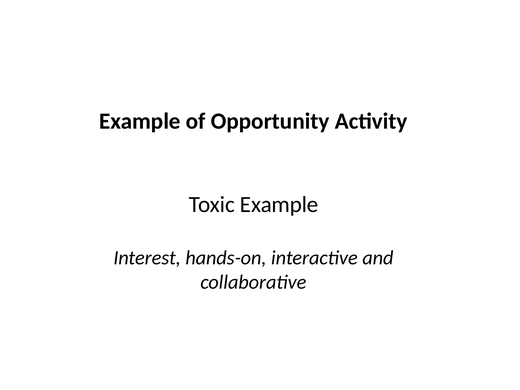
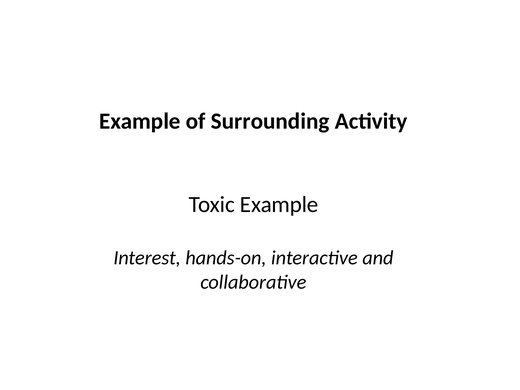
Opportunity: Opportunity -> Surrounding
